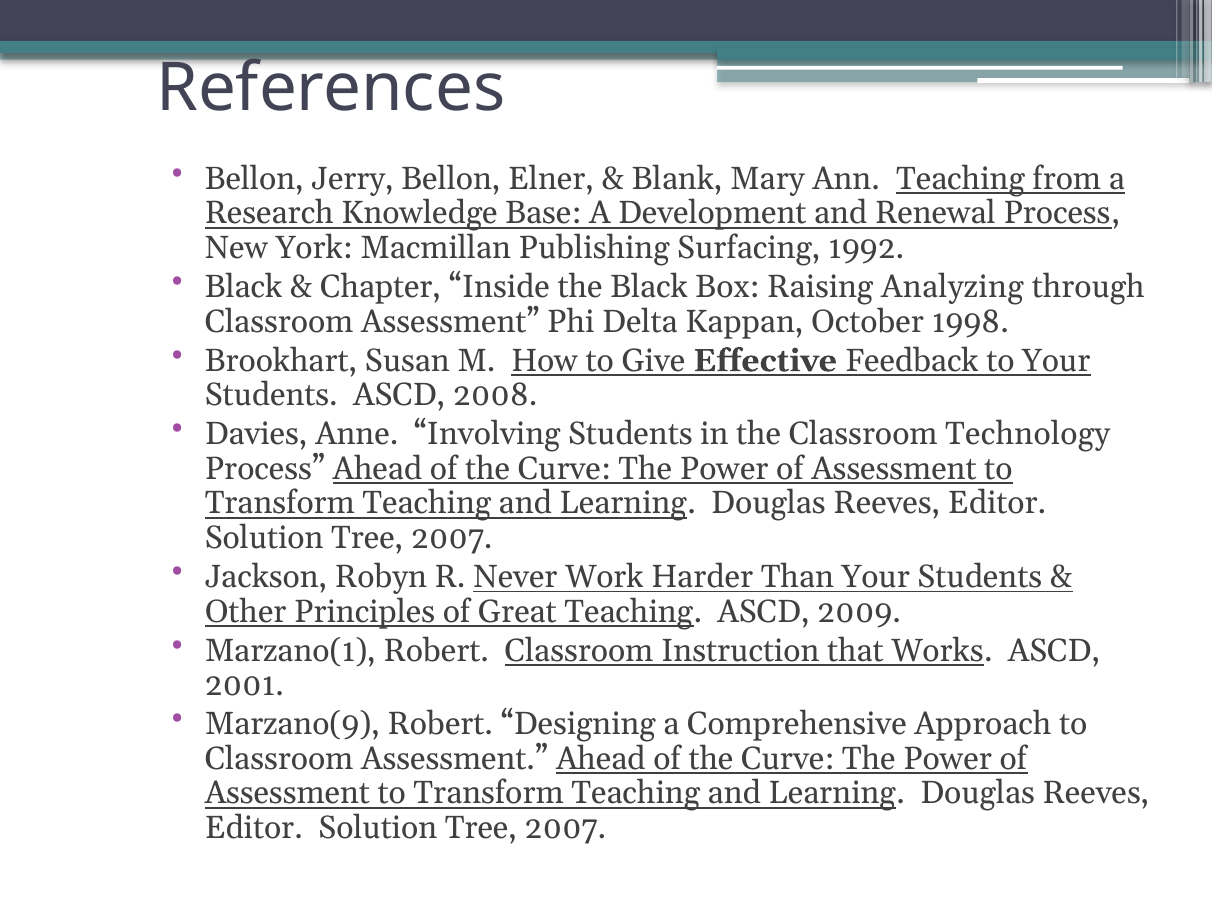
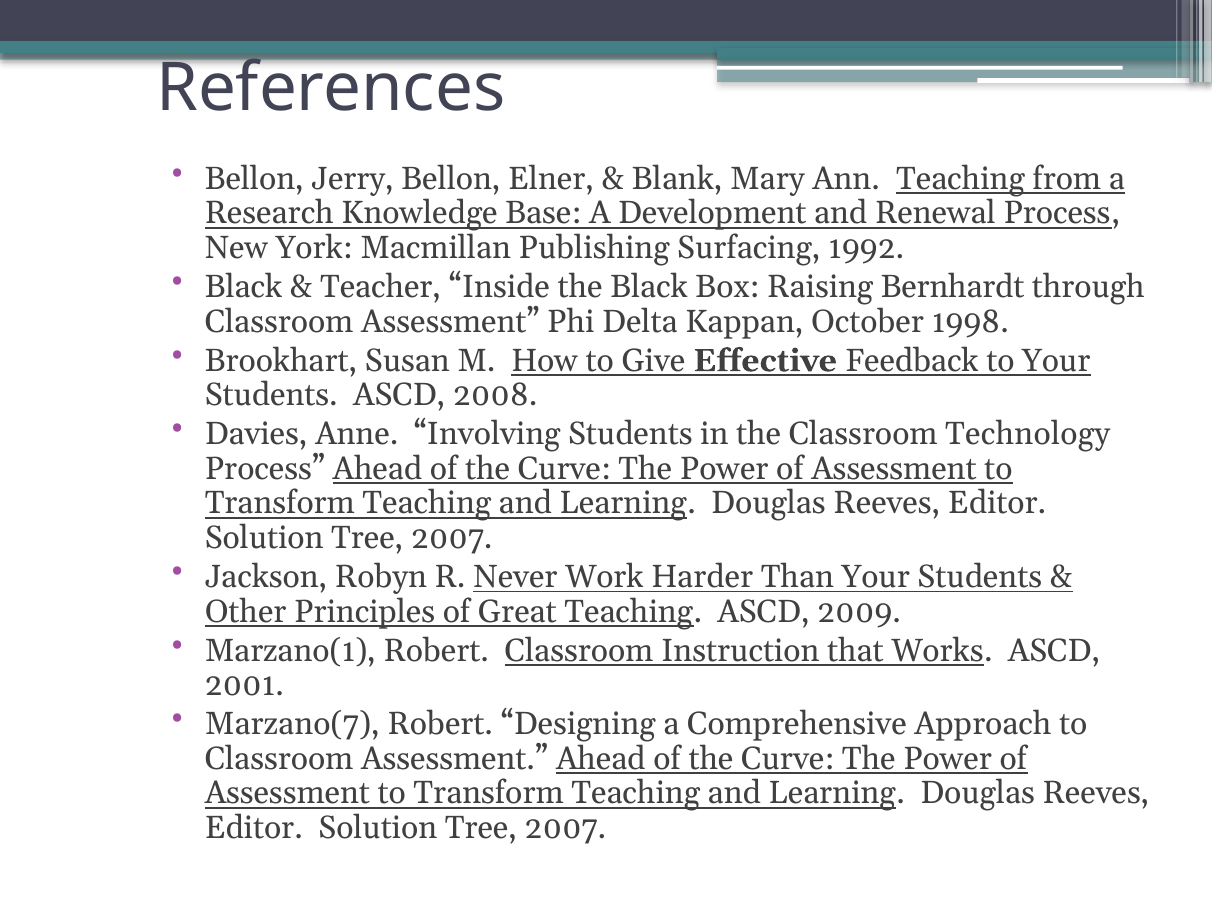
Chapter: Chapter -> Teacher
Analyzing: Analyzing -> Bernhardt
Marzano(9: Marzano(9 -> Marzano(7
